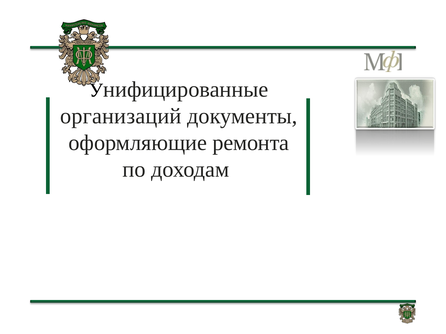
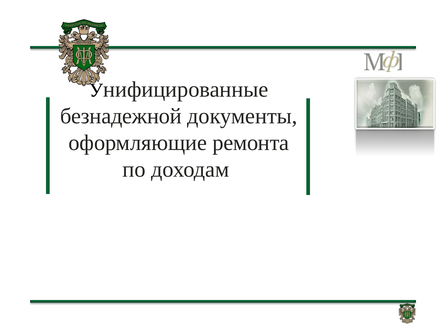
организаций: организаций -> безнадежной
